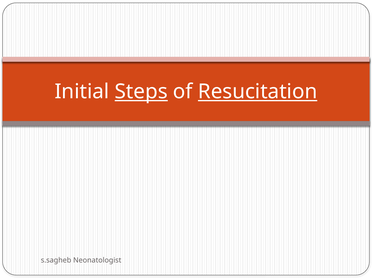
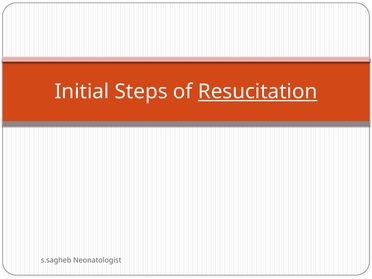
Steps underline: present -> none
